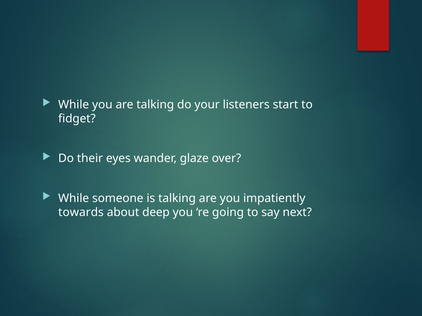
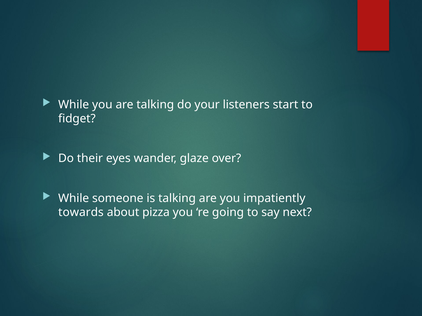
deep: deep -> pizza
